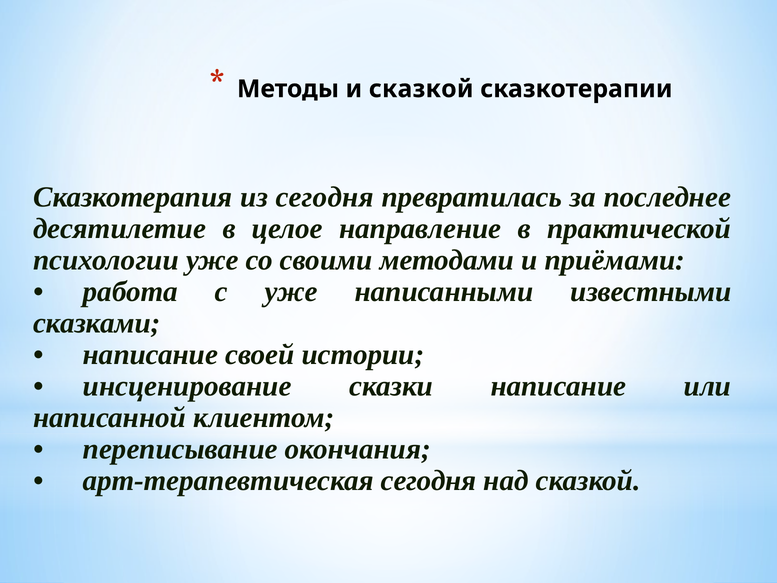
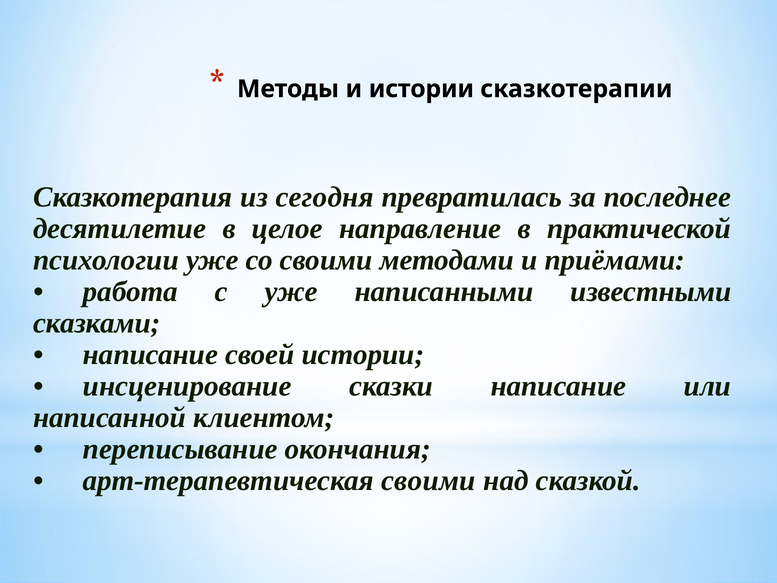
и сказкой: сказкой -> истории
арт-терапевтическая сегодня: сегодня -> своими
